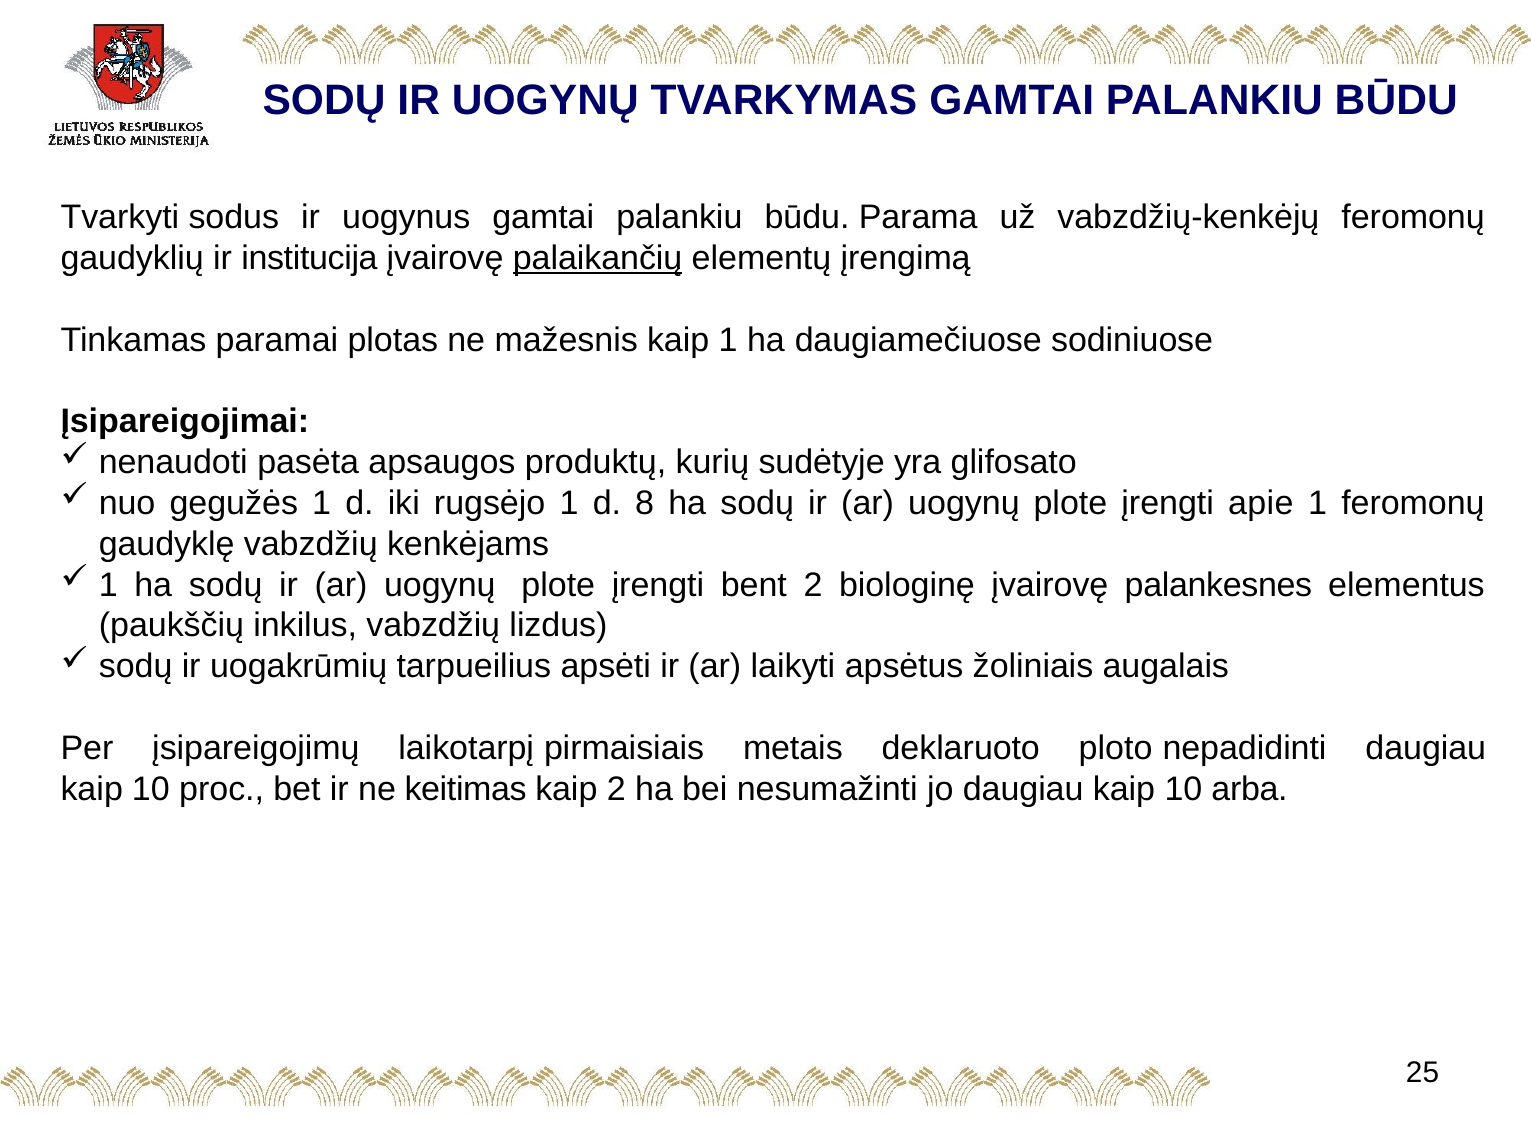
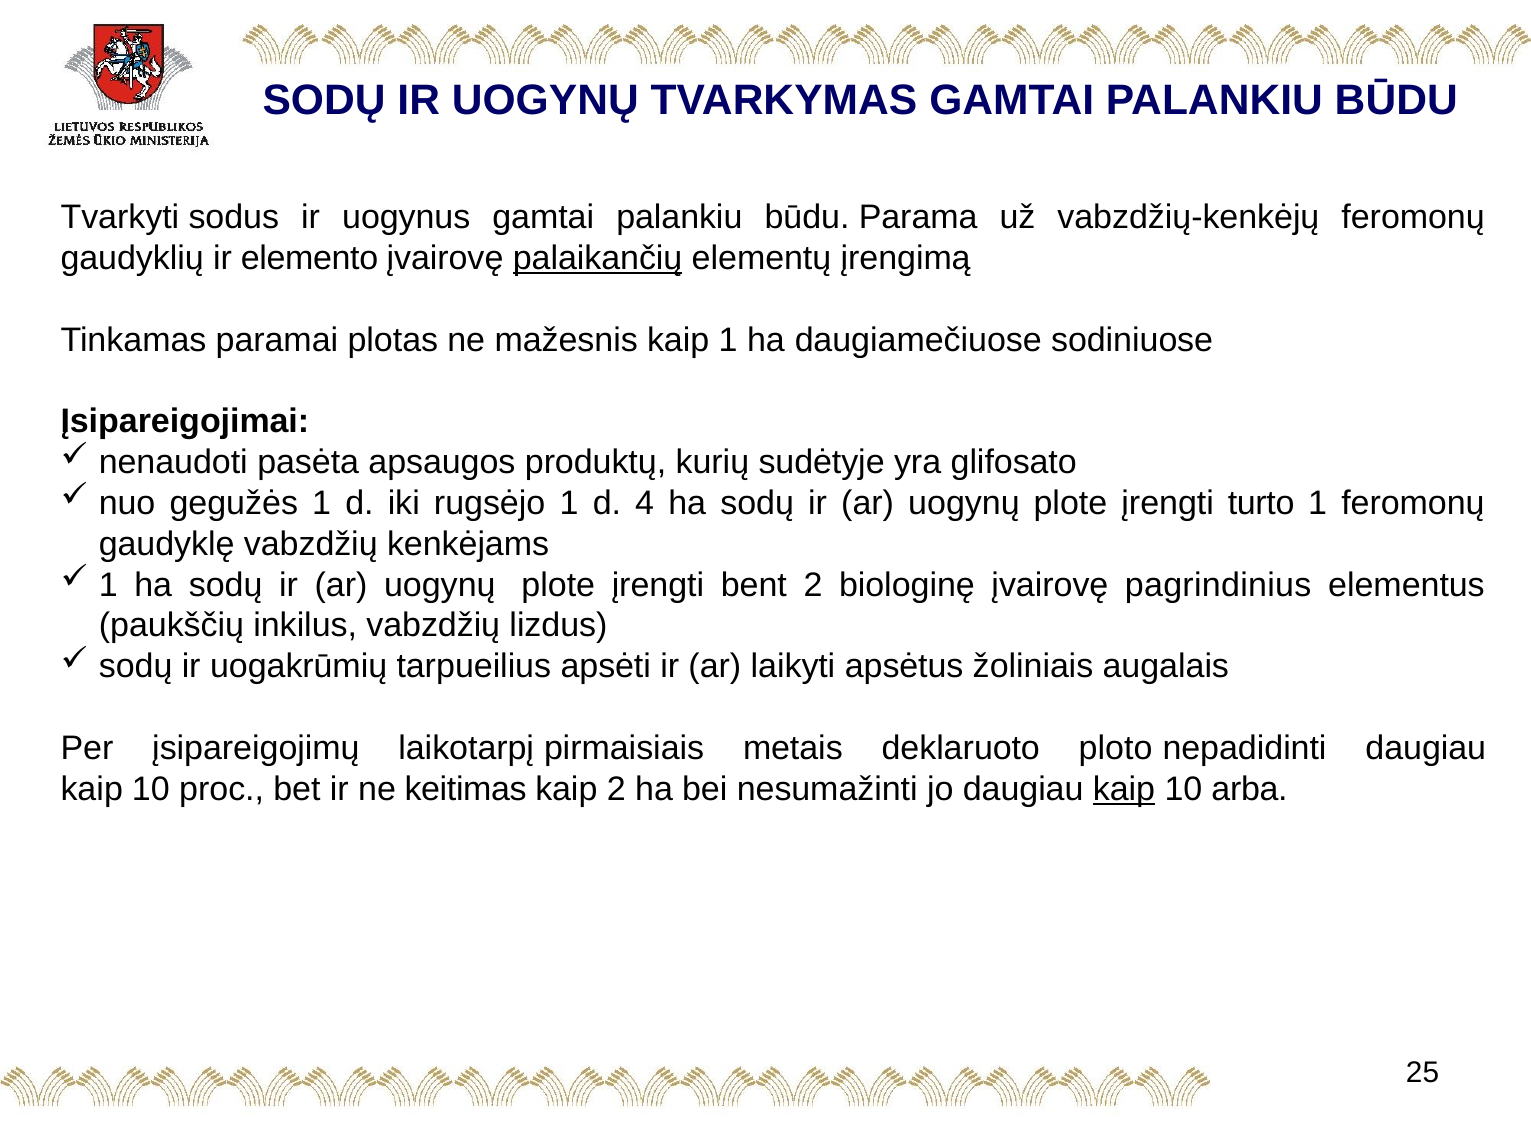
institucija: institucija -> elemento
8: 8 -> 4
apie: apie -> turto
palankesnes: palankesnes -> pagrindinius
kaip at (1124, 789) underline: none -> present
